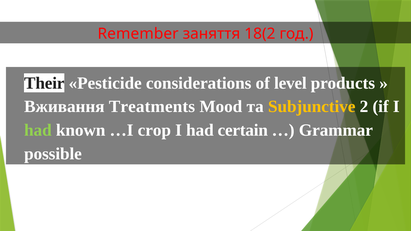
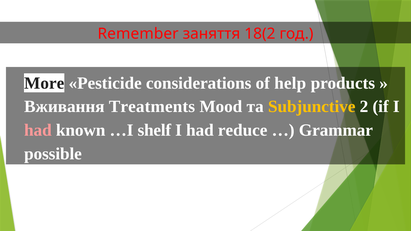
Their: Their -> More
level: level -> help
had at (38, 130) colour: light green -> pink
crop: crop -> shelf
certain: certain -> reduce
